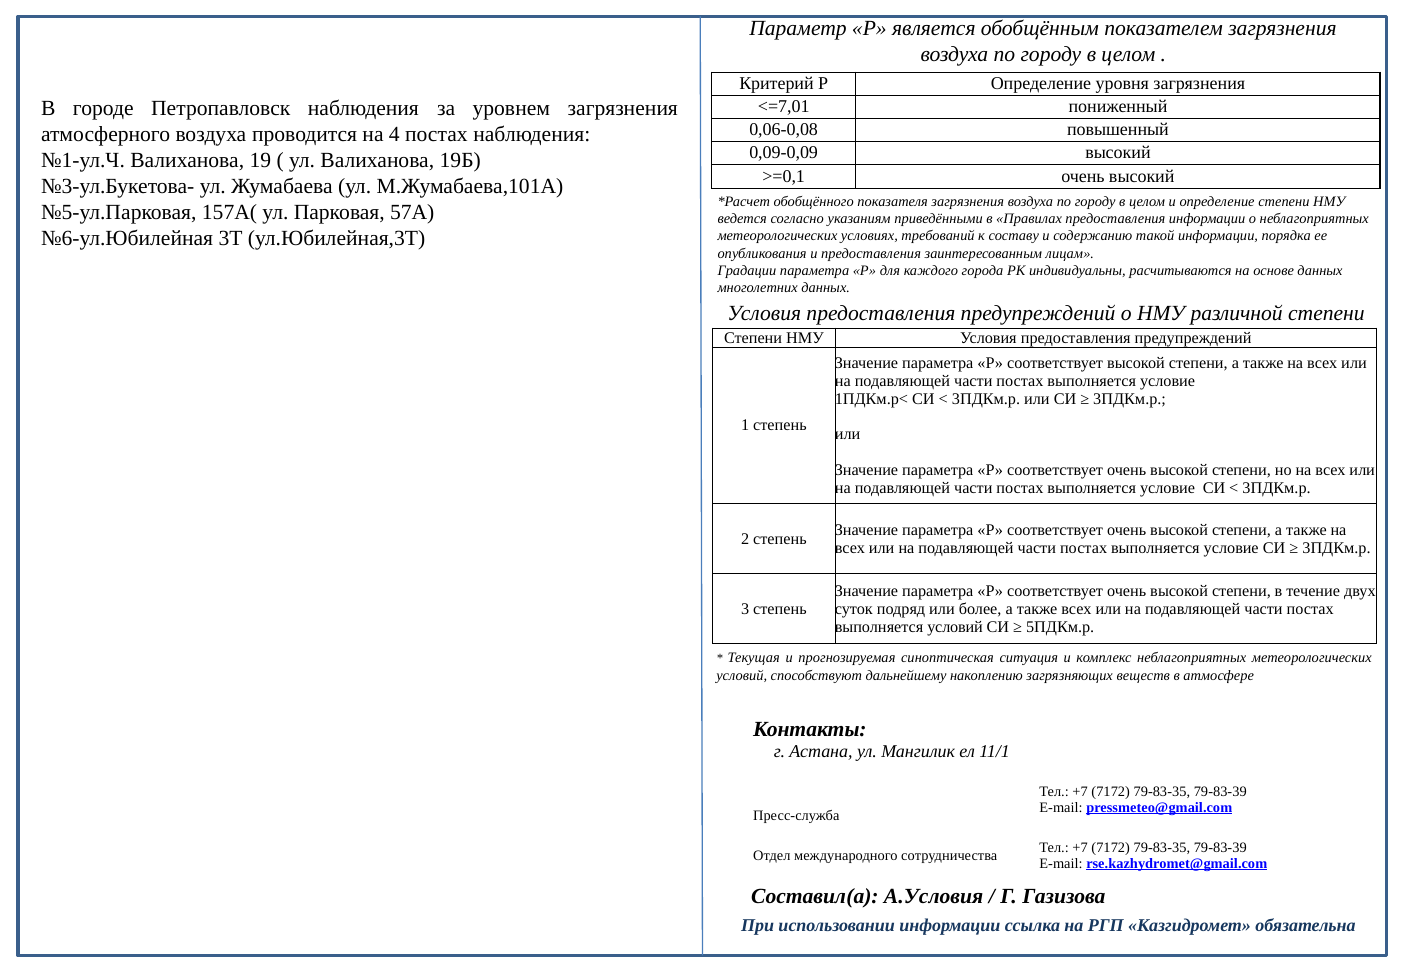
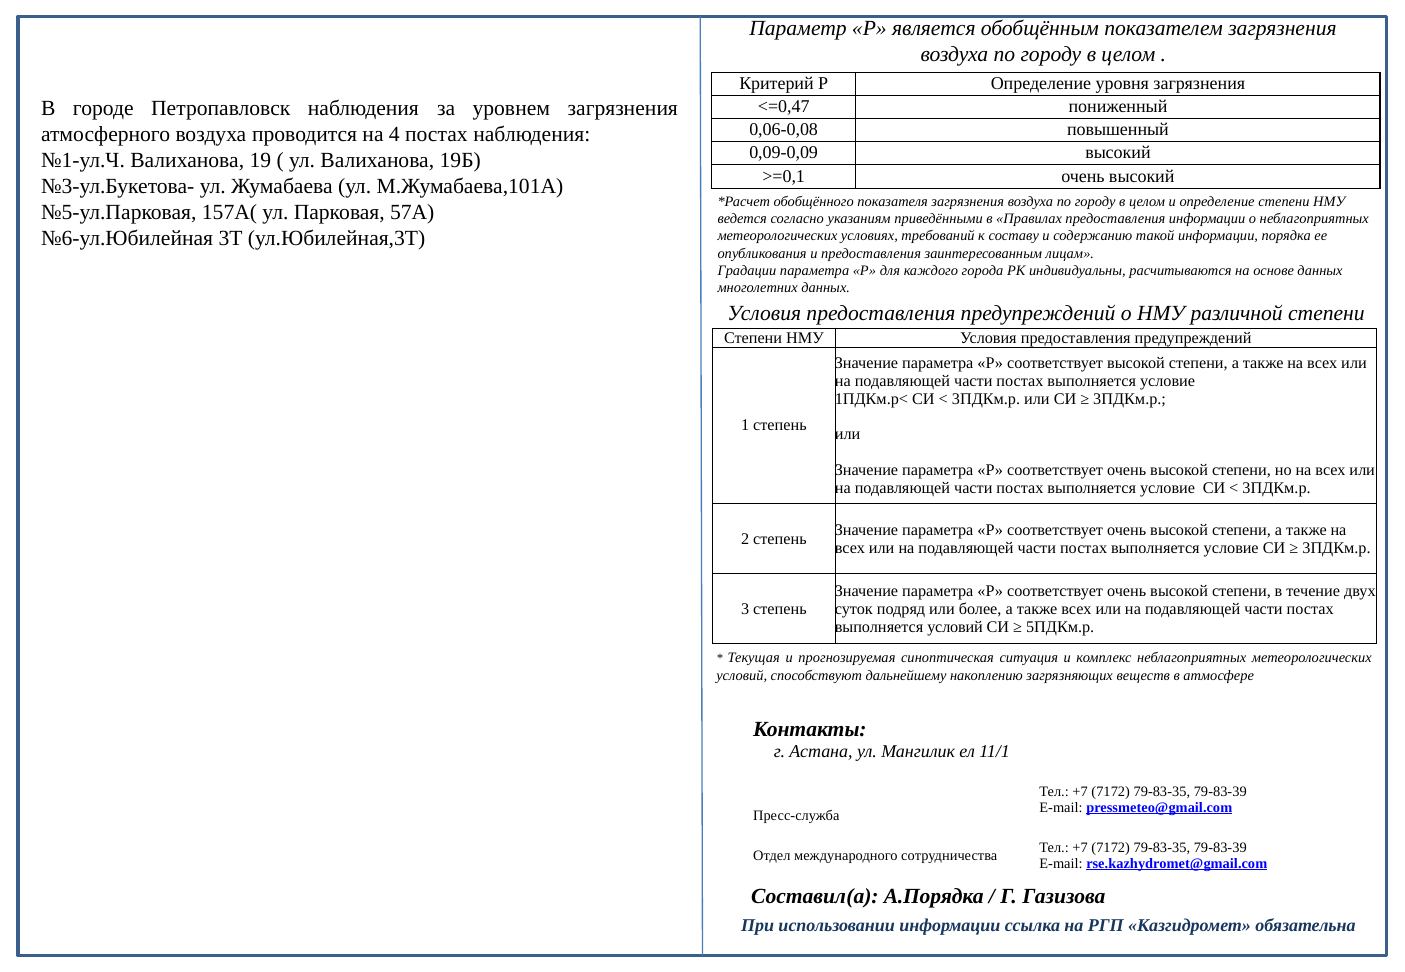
<=7,01: <=7,01 -> <=0,47
А.Условия: А.Условия -> А.Порядка
